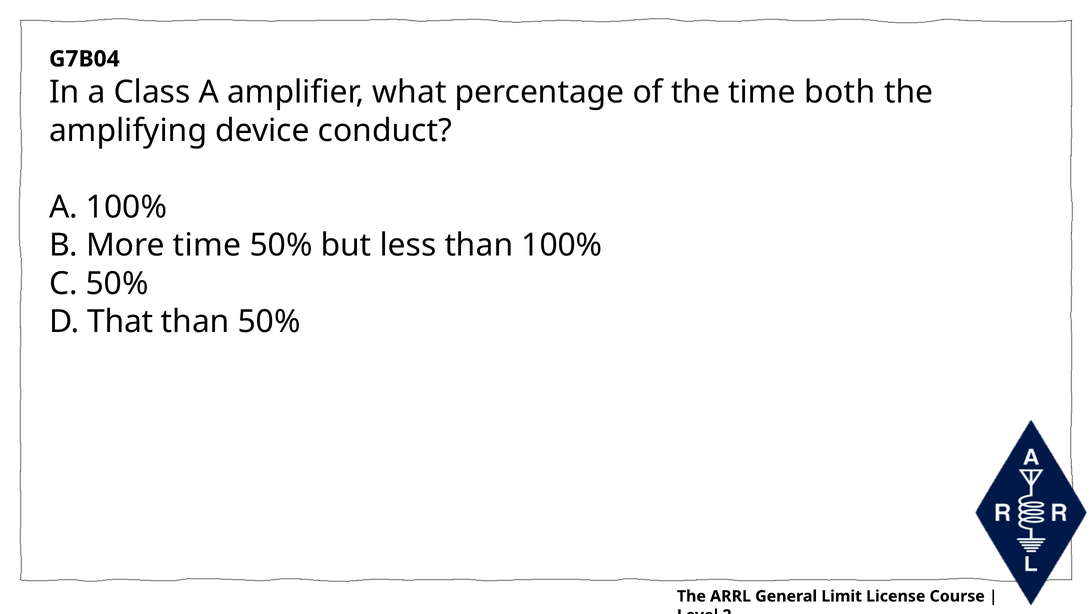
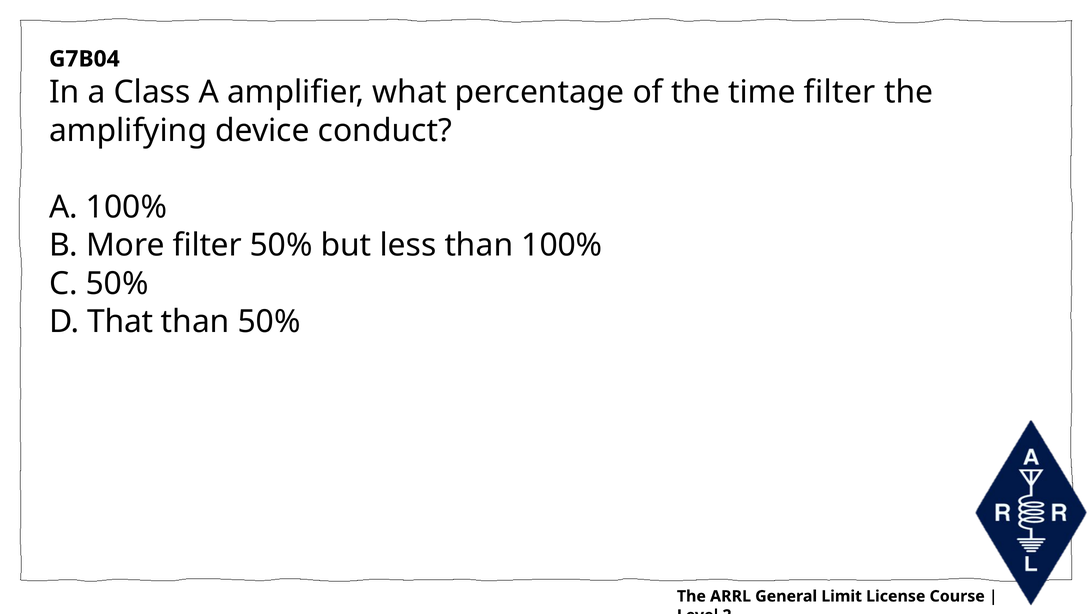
time both: both -> filter
More time: time -> filter
